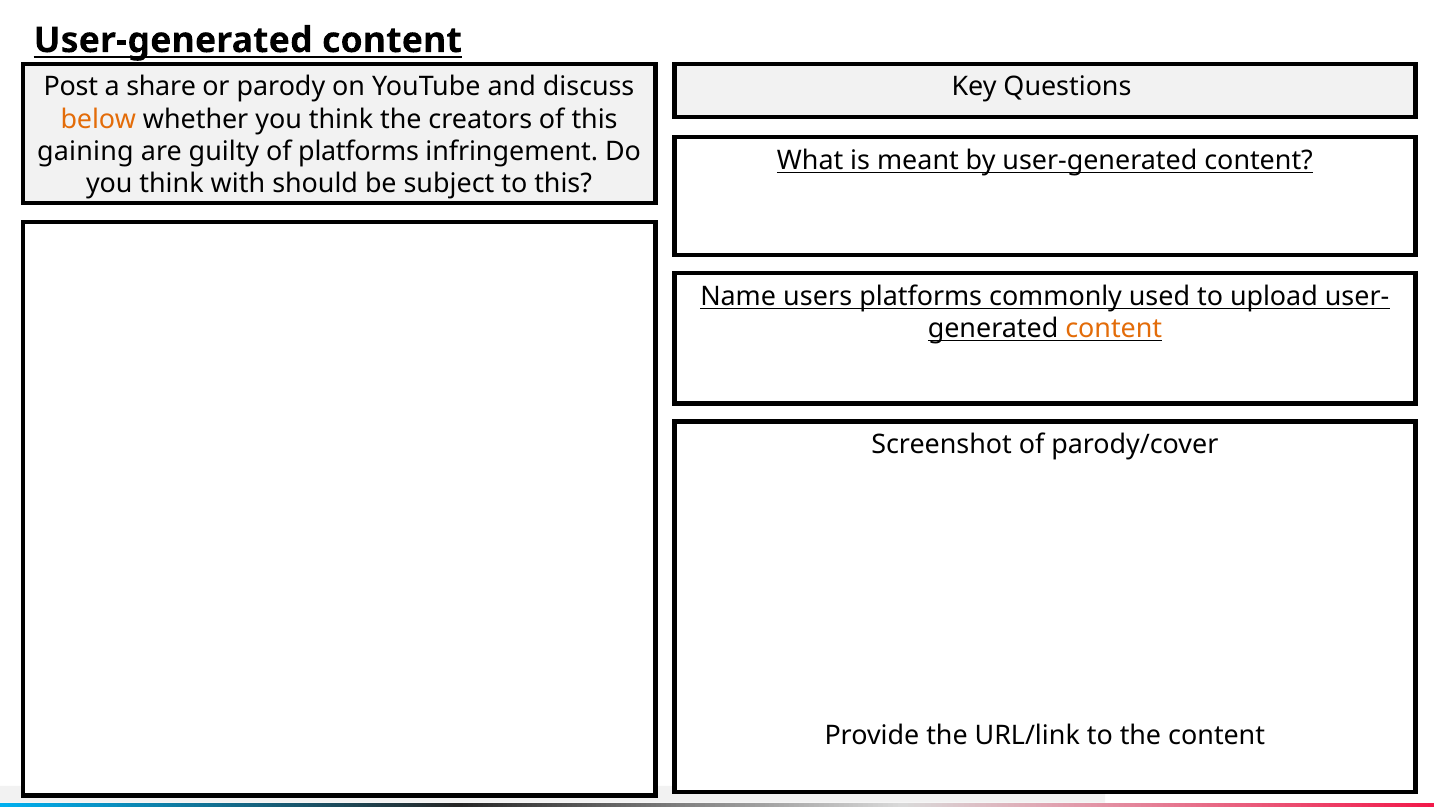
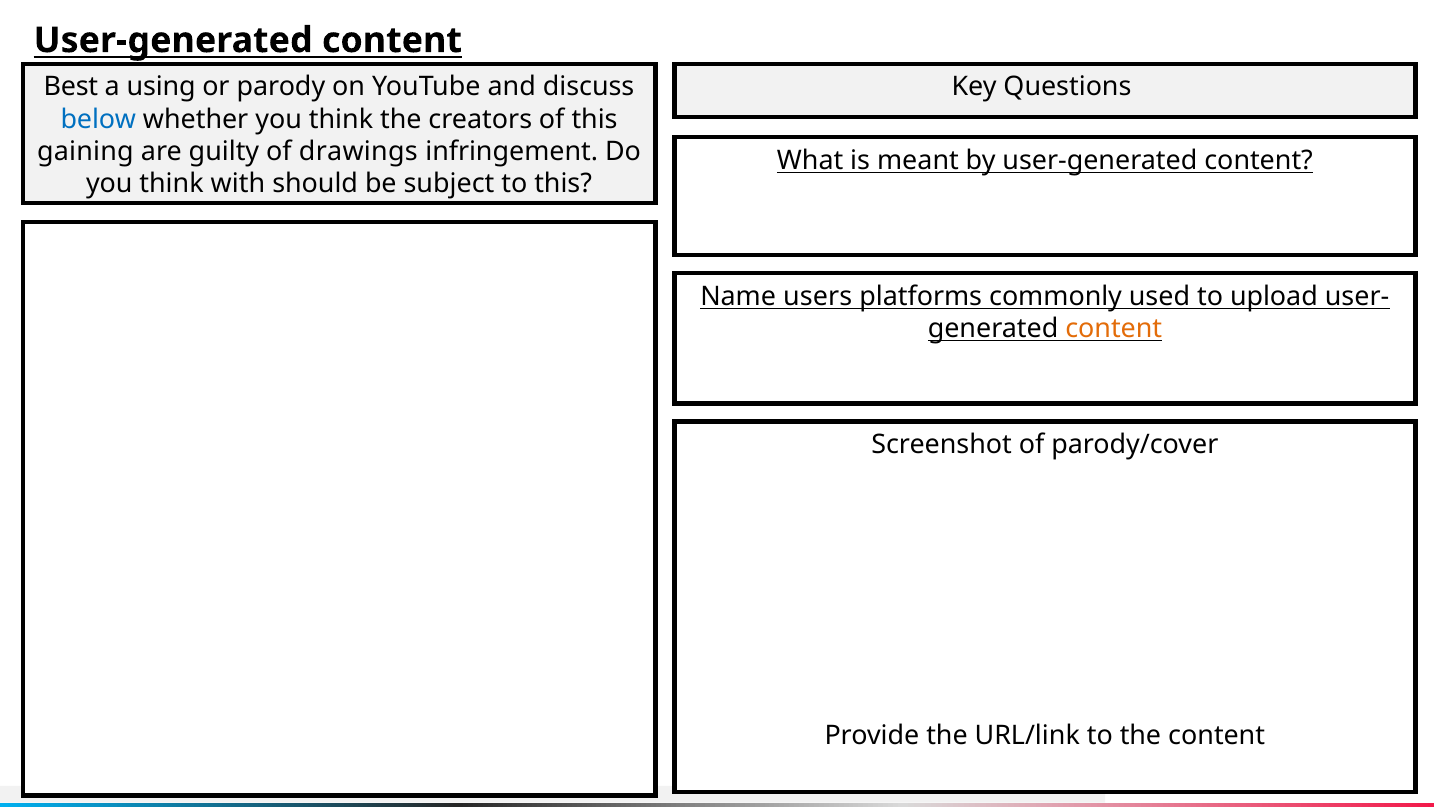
Post: Post -> Best
share: share -> using
below colour: orange -> blue
of platforms: platforms -> drawings
